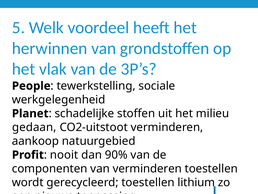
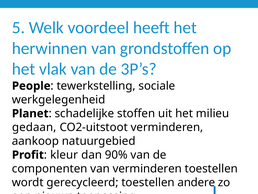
nooit: nooit -> kleur
lithium: lithium -> andere
